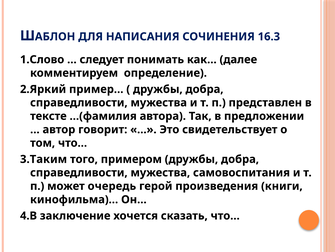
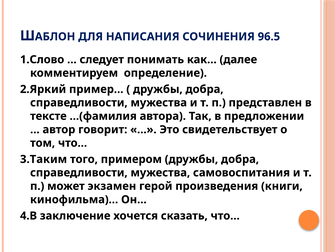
16.3: 16.3 -> 96.5
очередь: очередь -> экзамен
